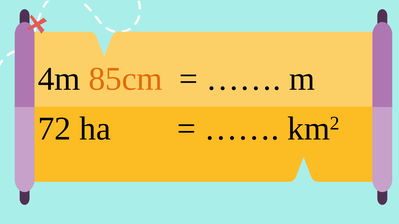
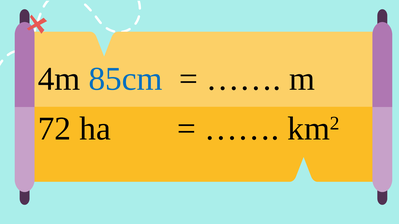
85cm colour: orange -> blue
